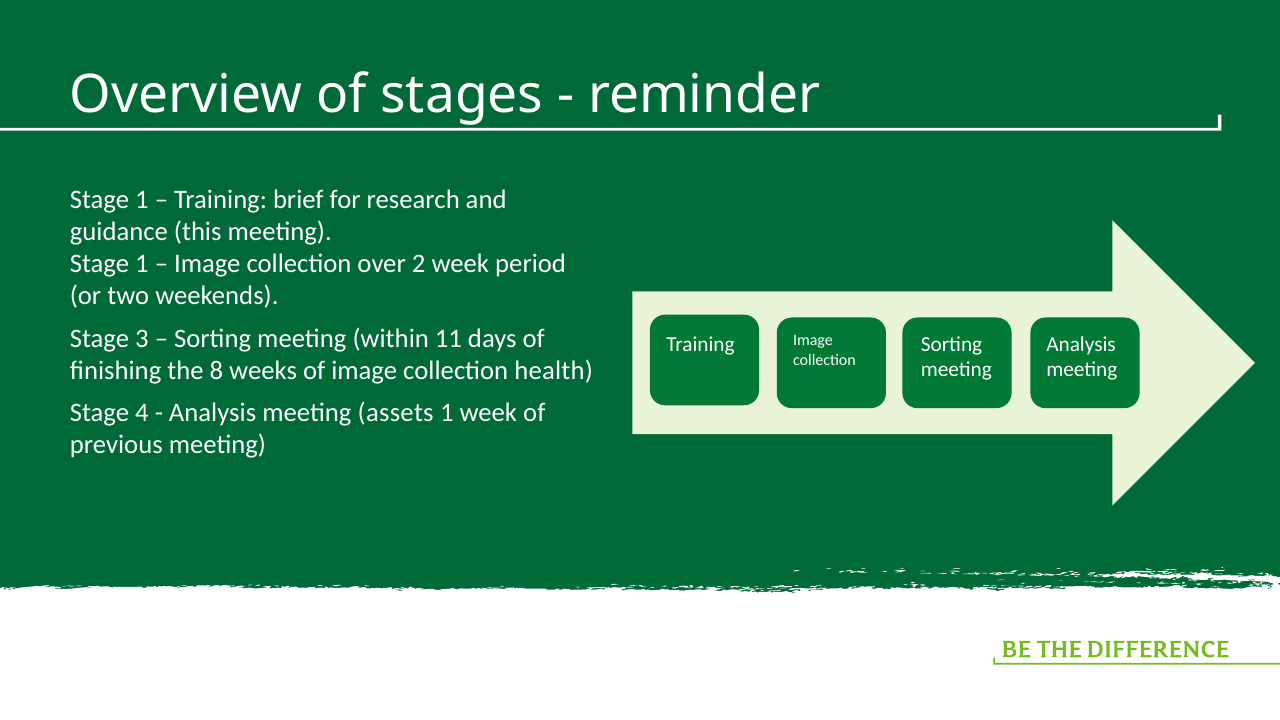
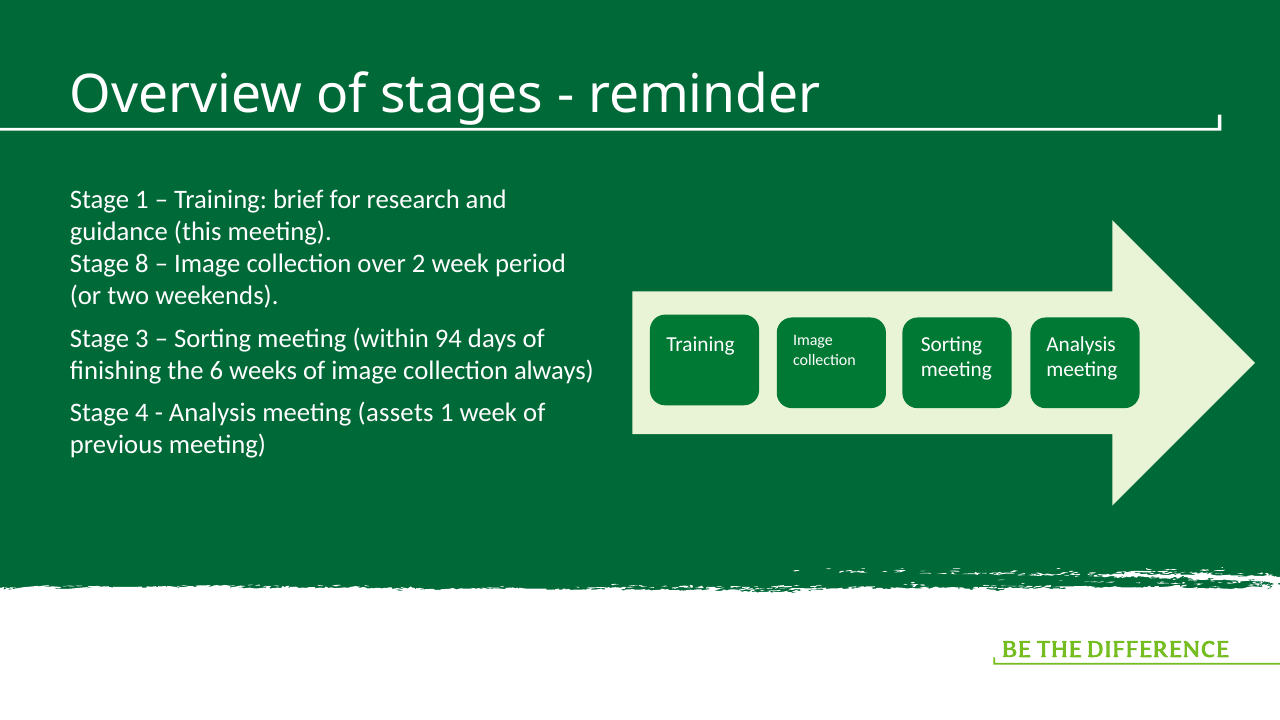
1 at (142, 264): 1 -> 8
11: 11 -> 94
8: 8 -> 6
health: health -> always
